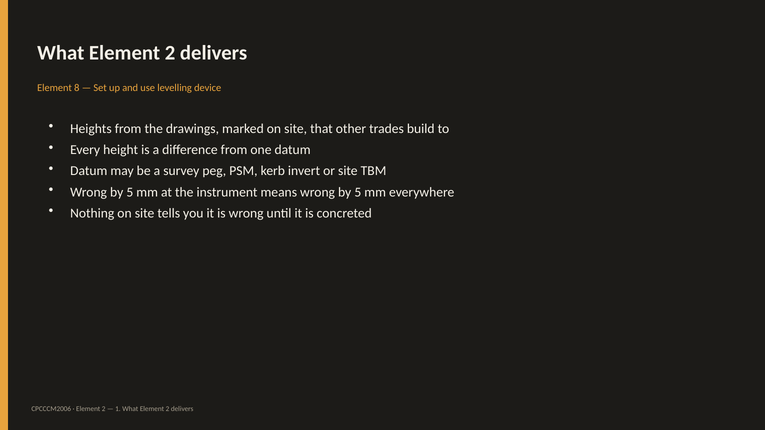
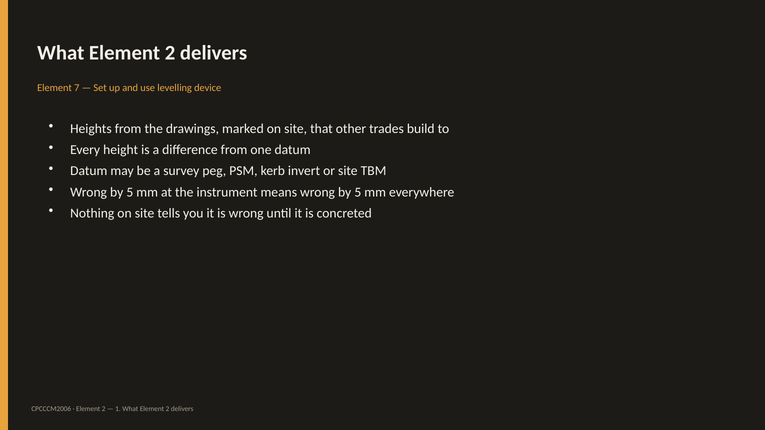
8: 8 -> 7
